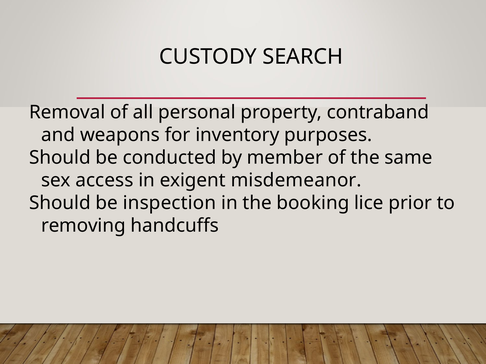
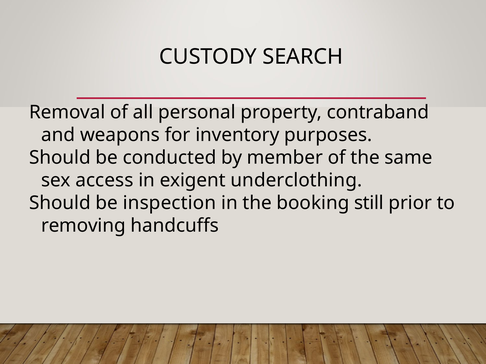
misdemeanor: misdemeanor -> underclothing
lice: lice -> still
